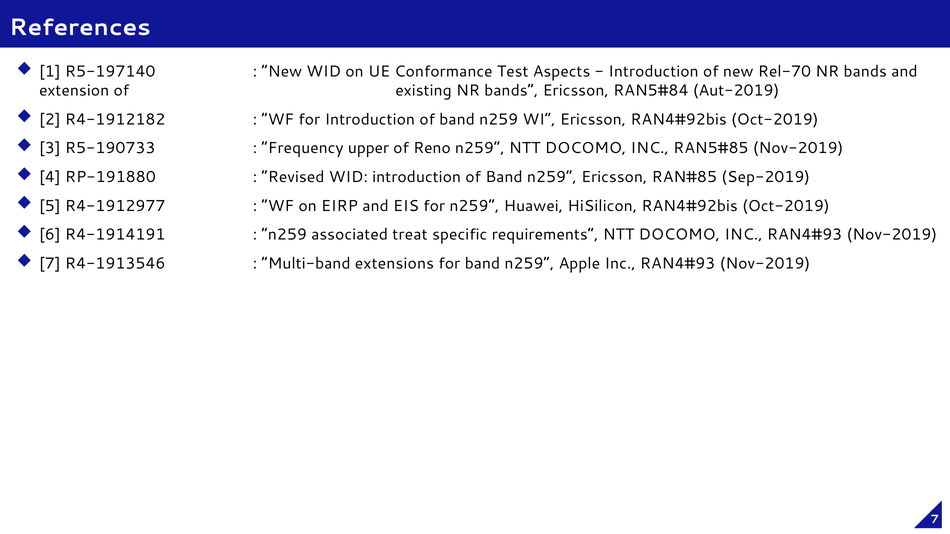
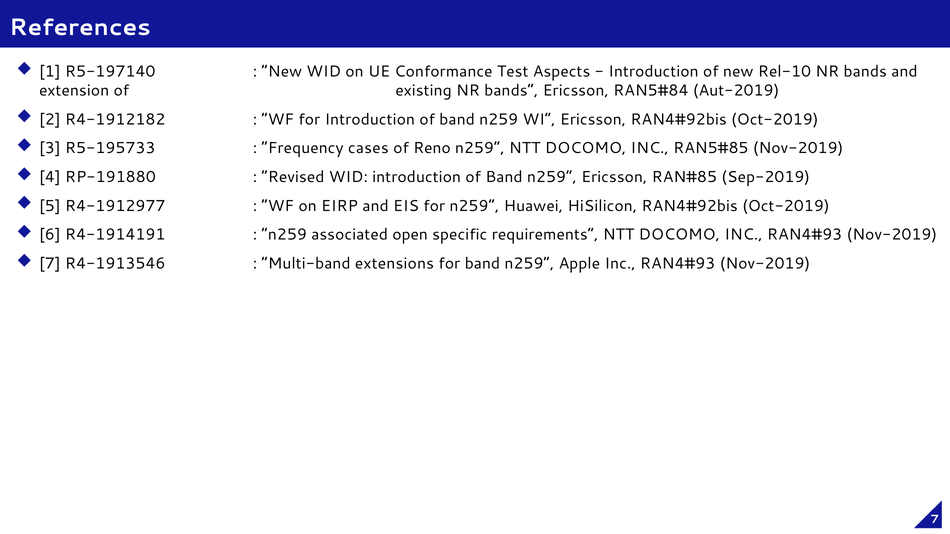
Rel-70: Rel-70 -> Rel-10
R5-190733: R5-190733 -> R5-195733
upper: upper -> cases
treat: treat -> open
